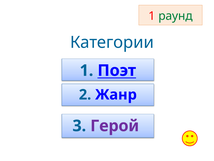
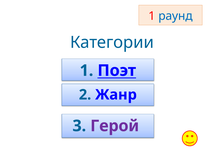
раунд colour: green -> blue
